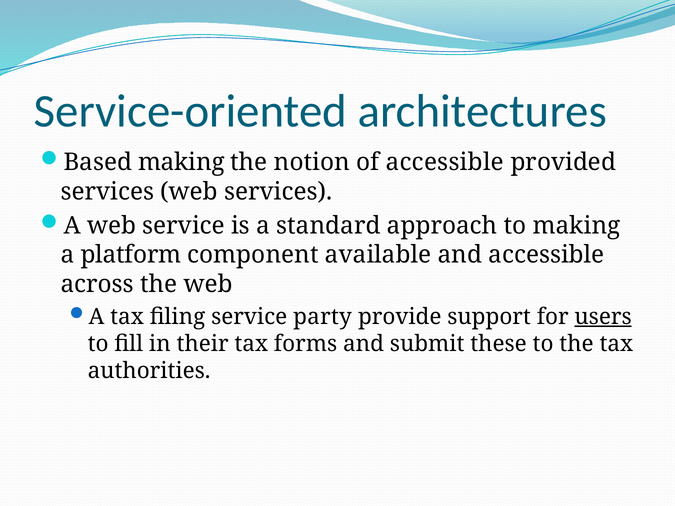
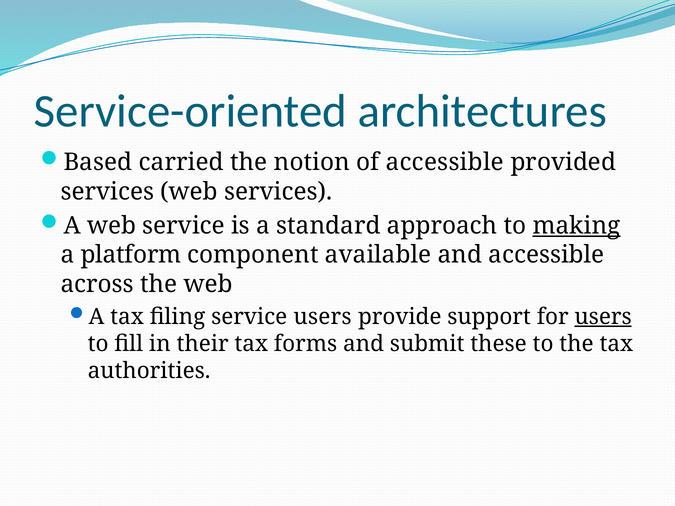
Based making: making -> carried
making at (577, 226) underline: none -> present
service party: party -> users
